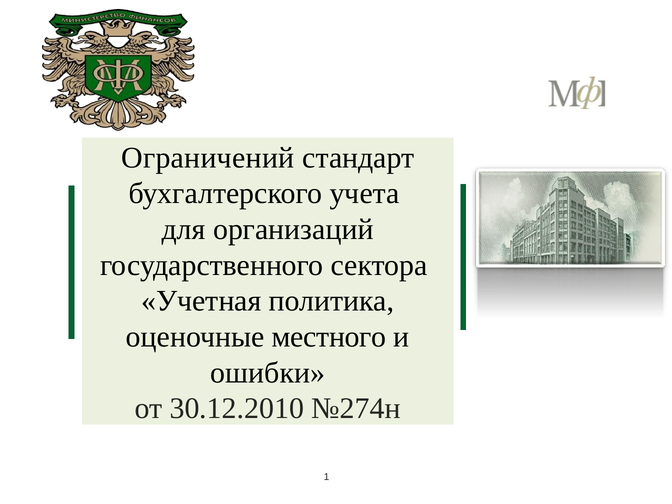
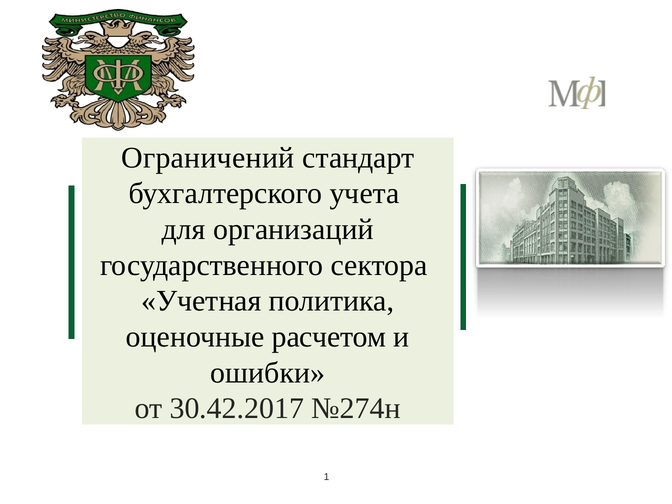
местного: местного -> расчетом
30.12.2010: 30.12.2010 -> 30.42.2017
